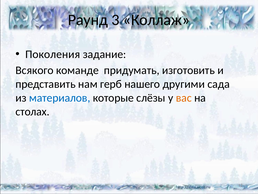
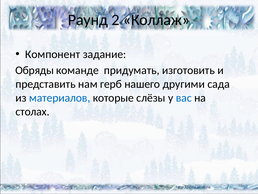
3: 3 -> 2
Поколения: Поколения -> Компонент
Всякого: Всякого -> Обряды
вас colour: orange -> blue
